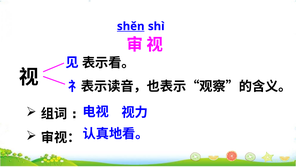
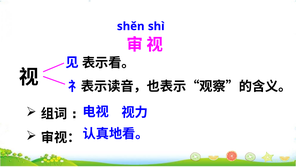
shěn underline: present -> none
